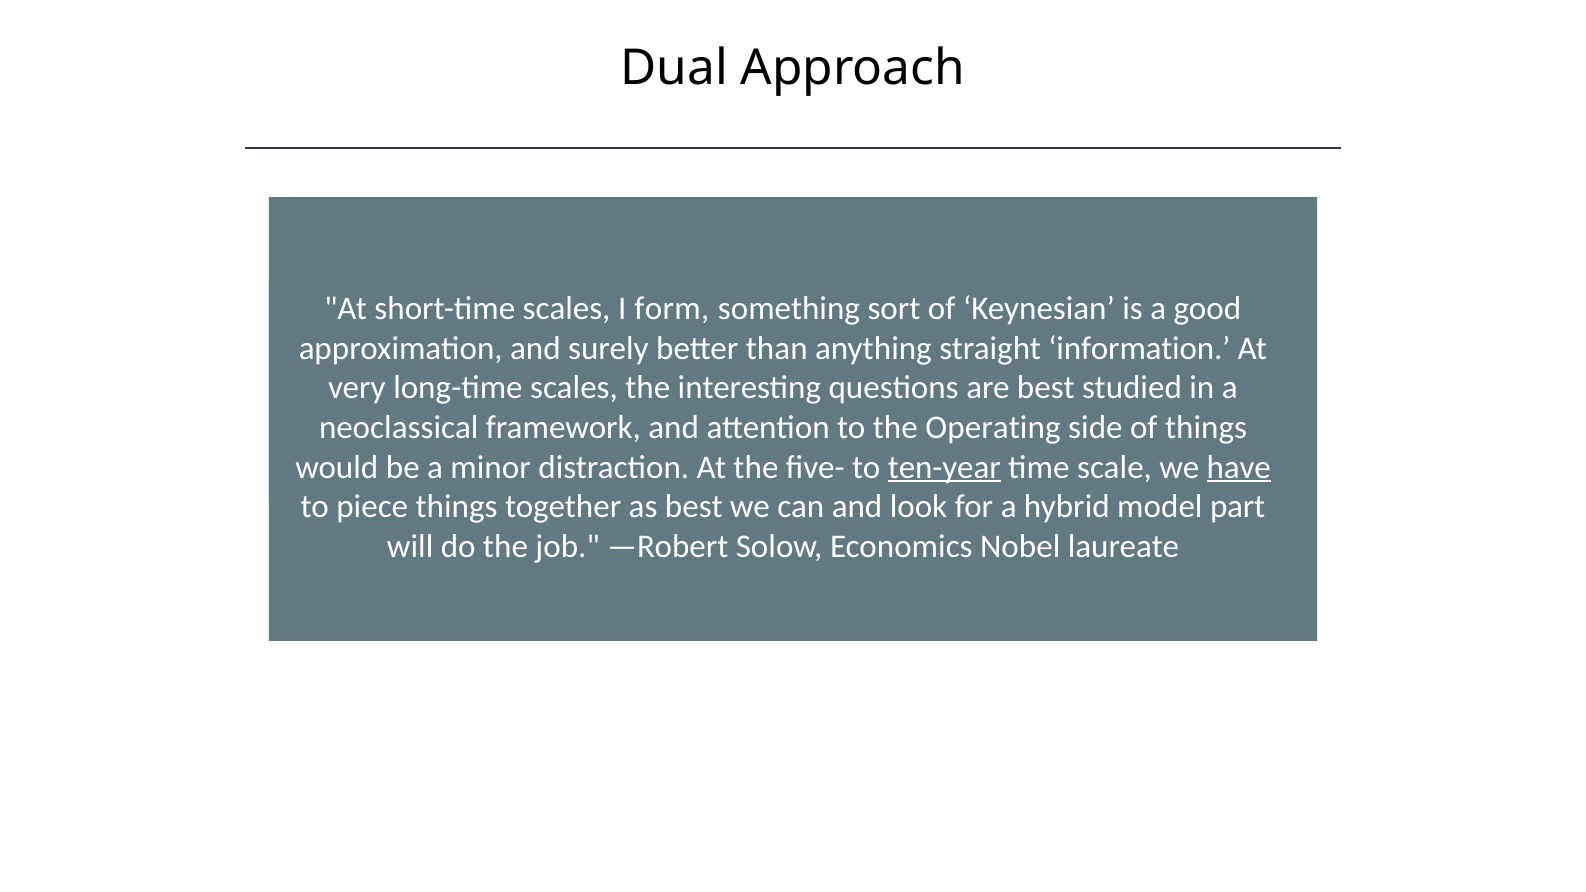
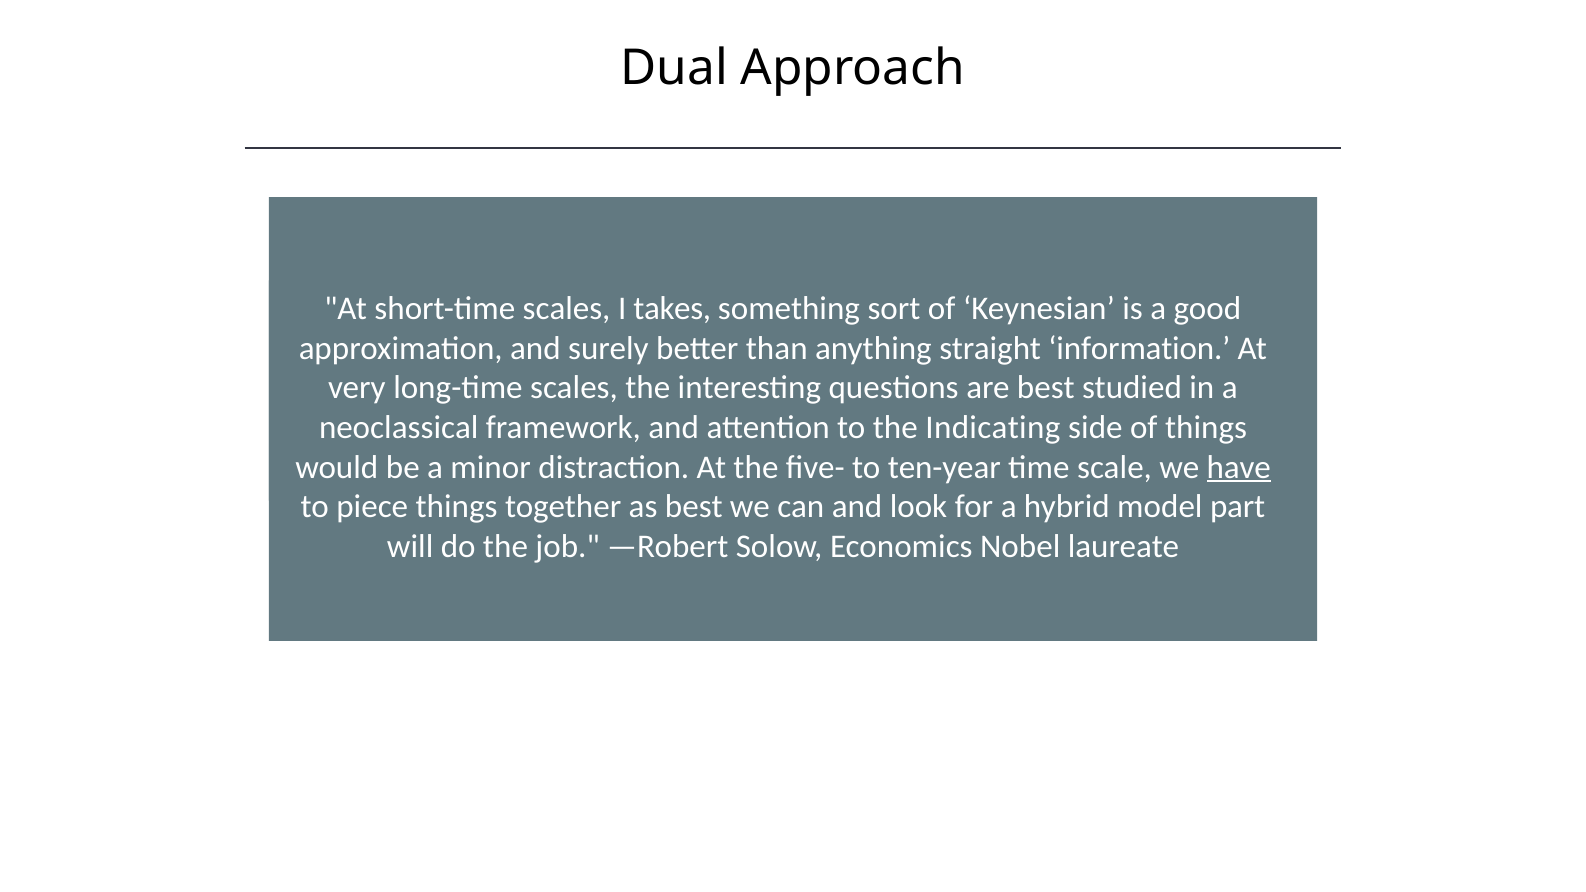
form: form -> takes
Operating: Operating -> Indicating
ten-year underline: present -> none
